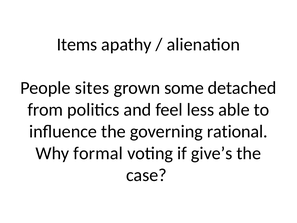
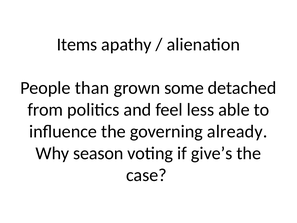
sites: sites -> than
rational: rational -> already
formal: formal -> season
